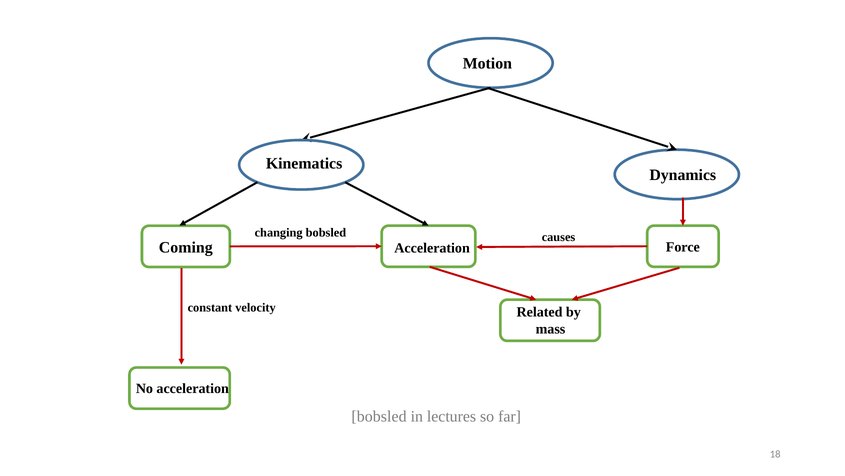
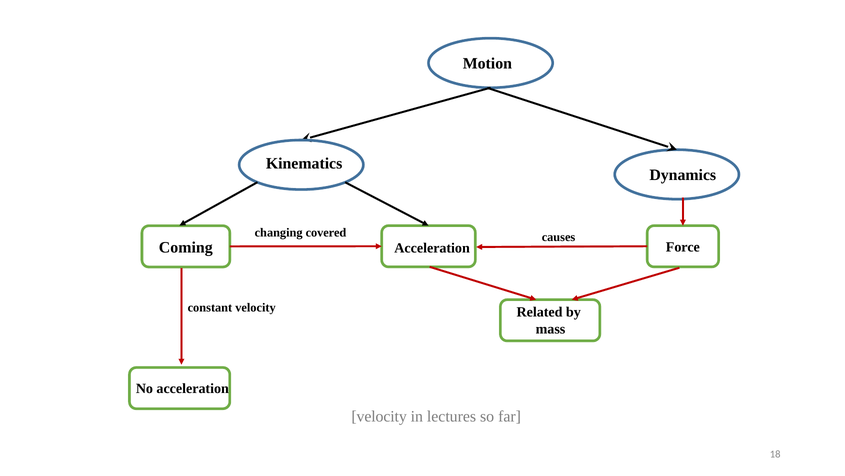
changing bobsled: bobsled -> covered
bobsled at (379, 416): bobsled -> velocity
